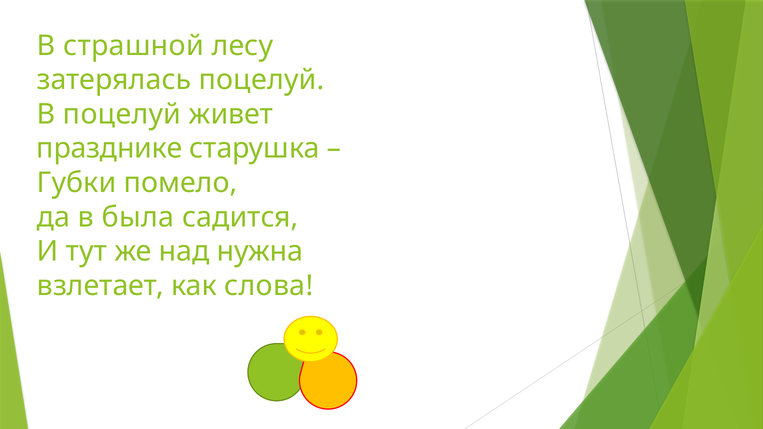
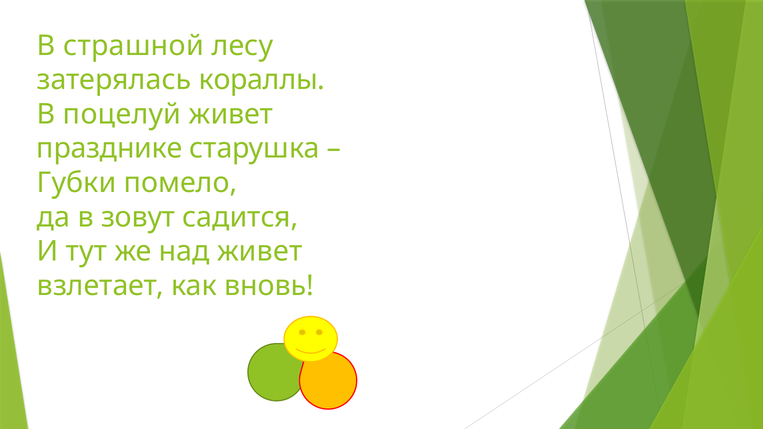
затерялась поцелуй: поцелуй -> кораллы
была: была -> зовут
над нужна: нужна -> живет
слова: слова -> вновь
